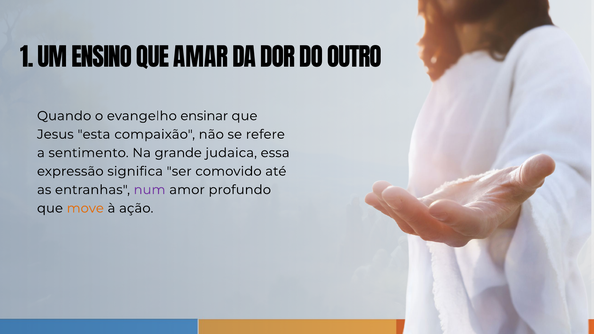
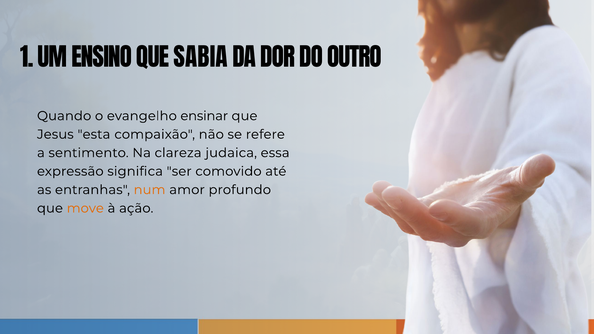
AMAR: AMAR -> SABIA
grande: grande -> clareza
num colour: purple -> orange
